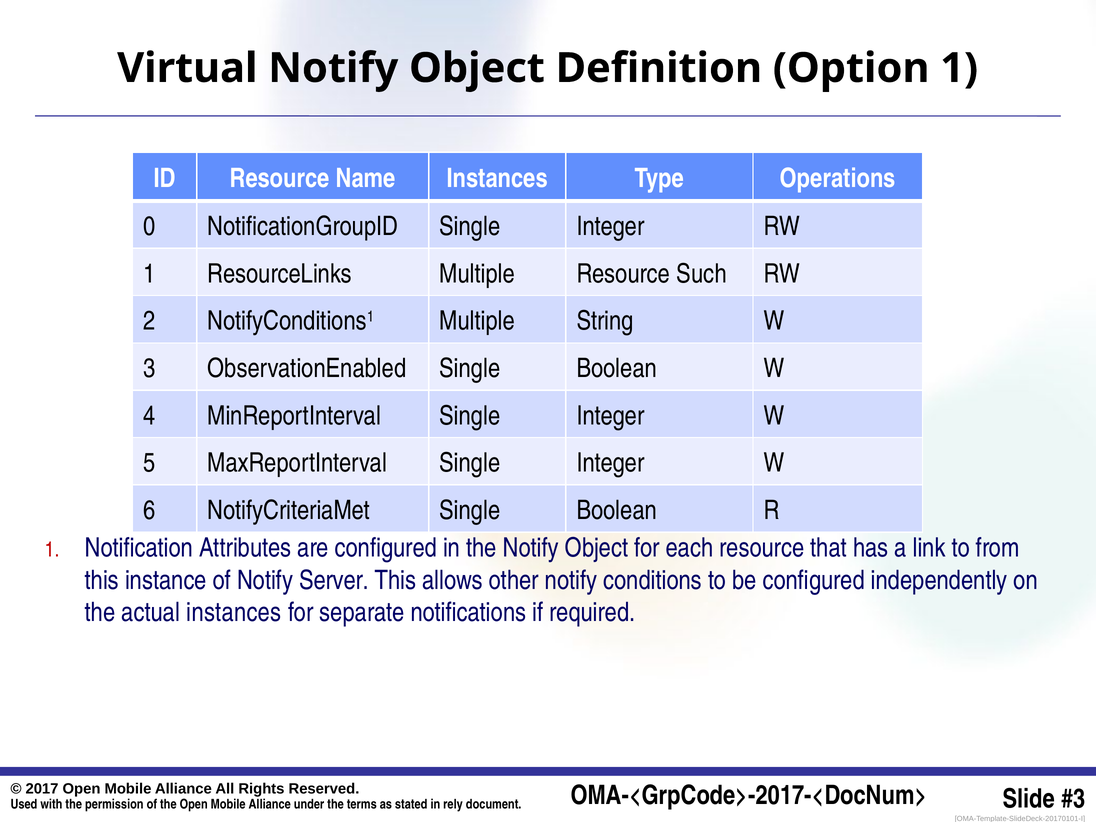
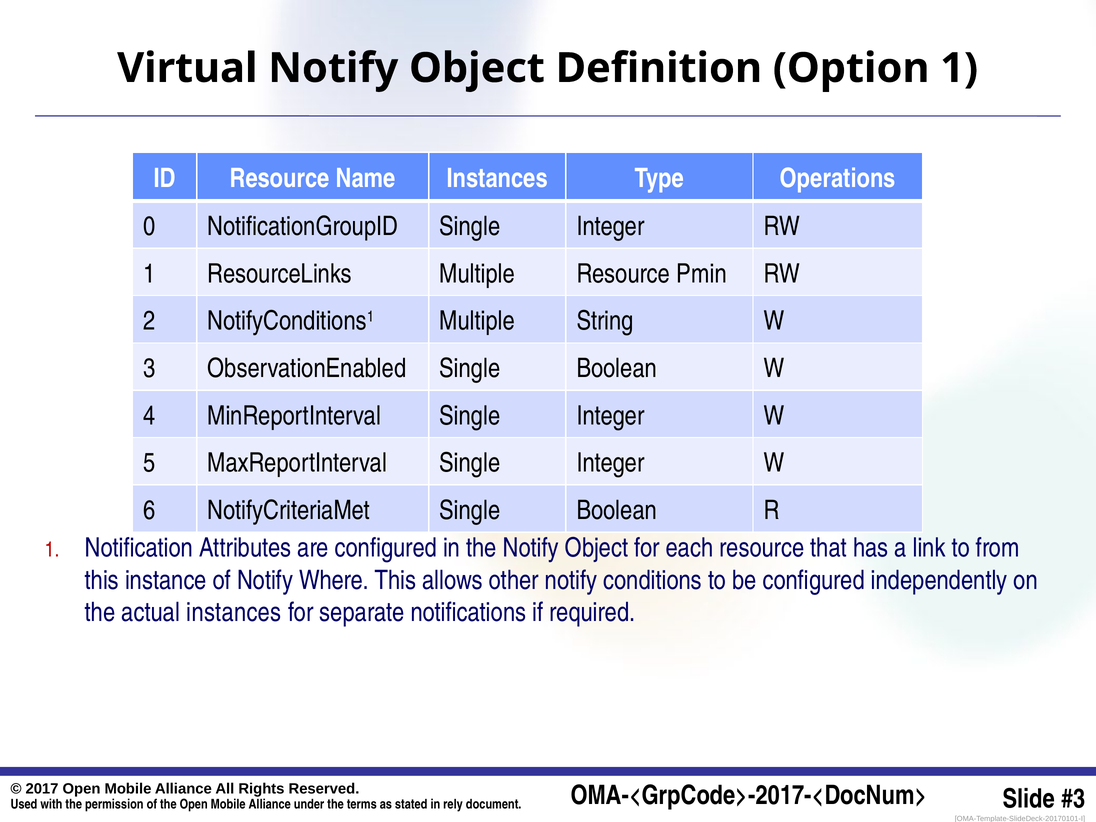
Such: Such -> Pmin
Server: Server -> Where
